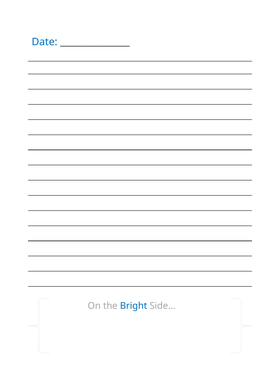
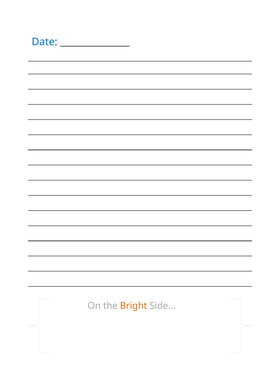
Bright colour: blue -> orange
